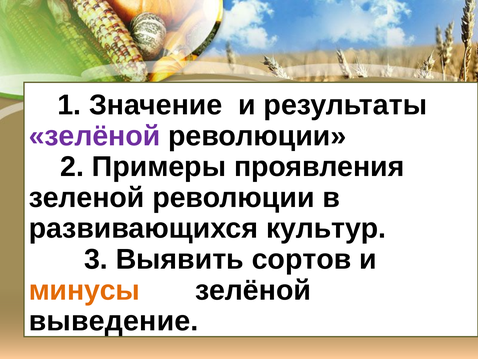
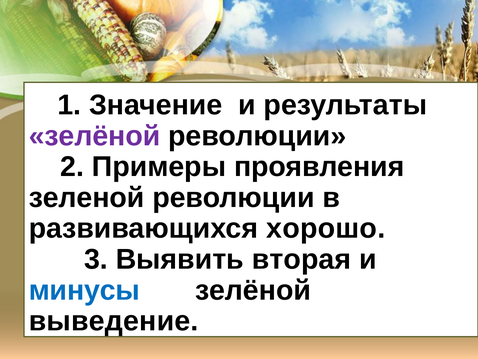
культур: культур -> хорошо
сортов: сортов -> вторая
минусы colour: orange -> blue
